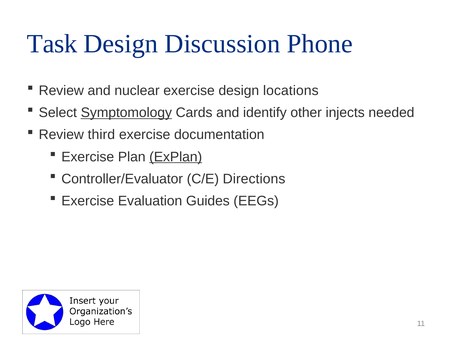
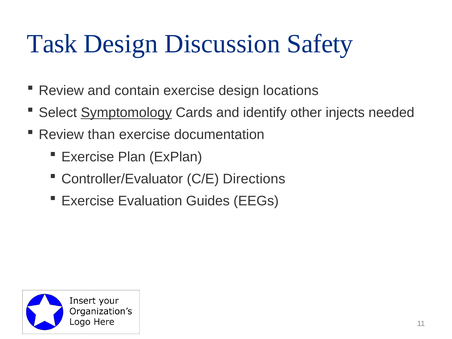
Phone: Phone -> Safety
nuclear: nuclear -> contain
third: third -> than
ExPlan underline: present -> none
